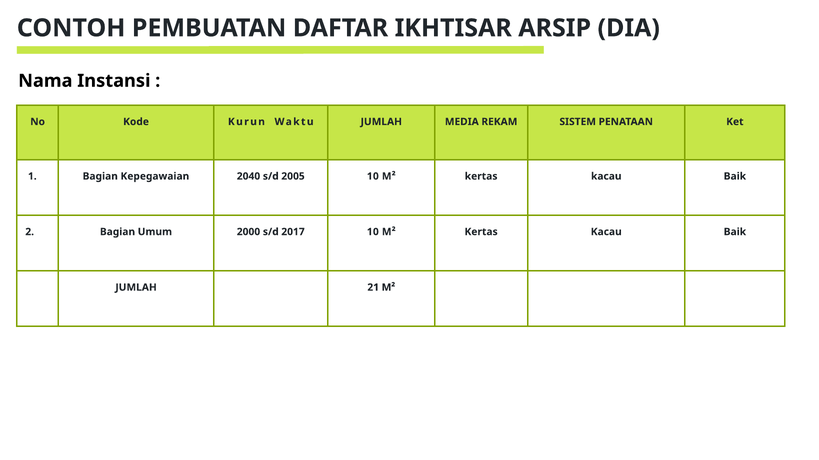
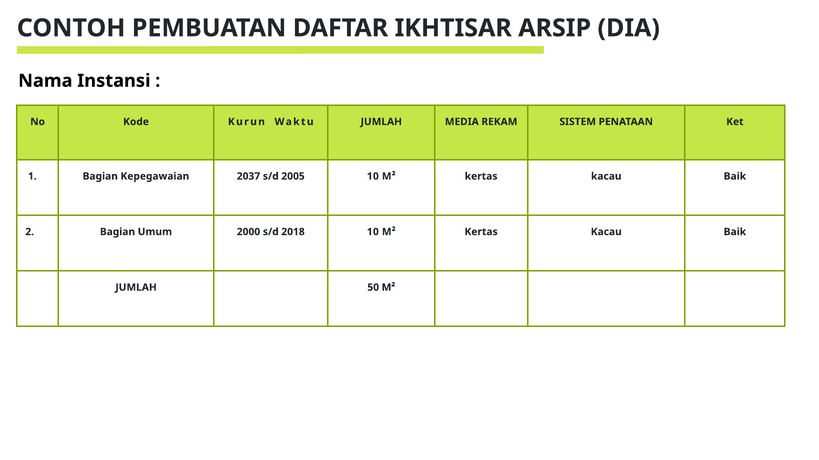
2040: 2040 -> 2037
2017: 2017 -> 2018
21: 21 -> 50
